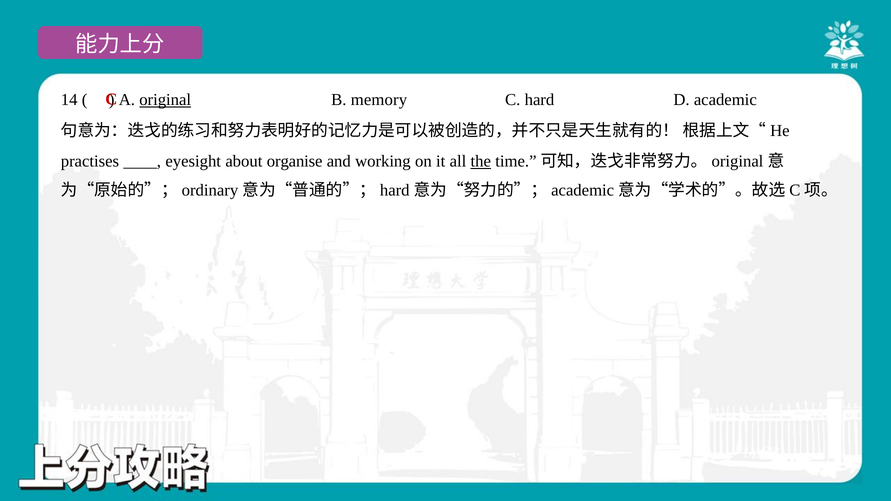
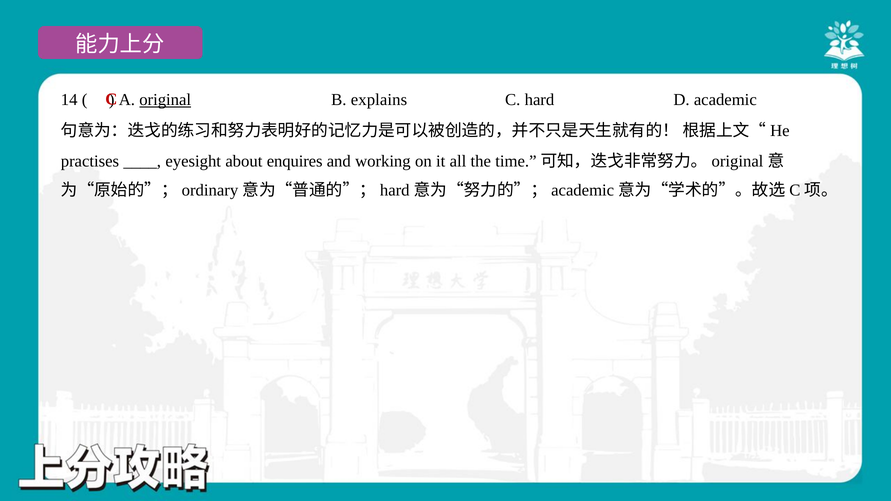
memory: memory -> explains
organise: organise -> enquires
the underline: present -> none
